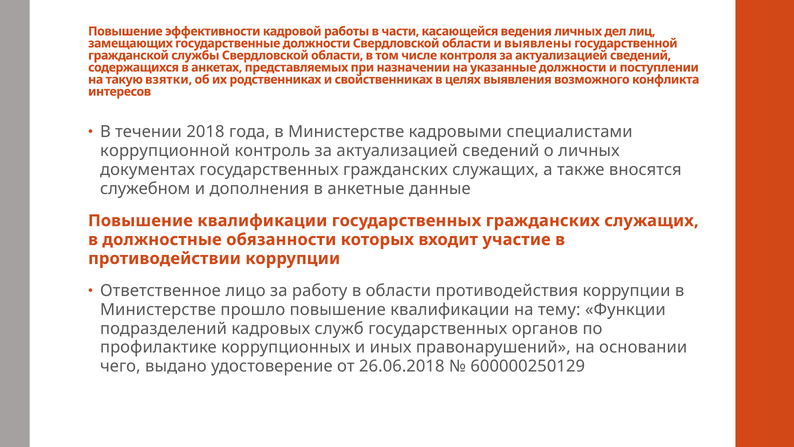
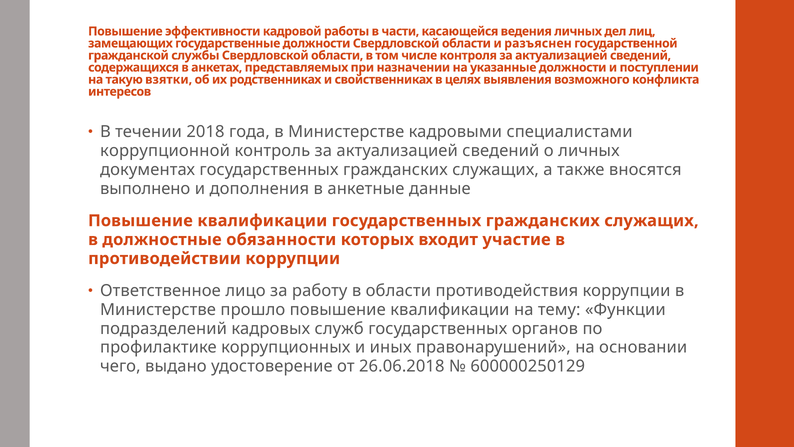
выявлены: выявлены -> разъяснен
служебном: служебном -> выполнено
